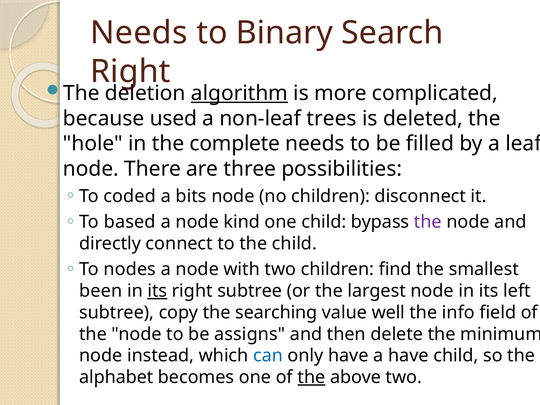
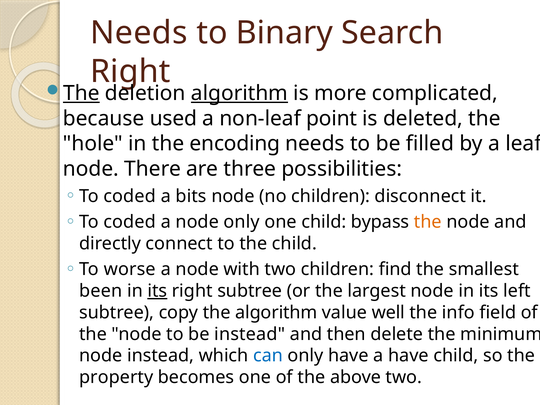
The at (81, 93) underline: none -> present
trees: trees -> point
complete: complete -> encoding
based at (130, 222): based -> coded
node kind: kind -> only
the at (428, 222) colour: purple -> orange
nodes: nodes -> worse
the searching: searching -> algorithm
be assigns: assigns -> instead
alphabet: alphabet -> property
the at (311, 377) underline: present -> none
